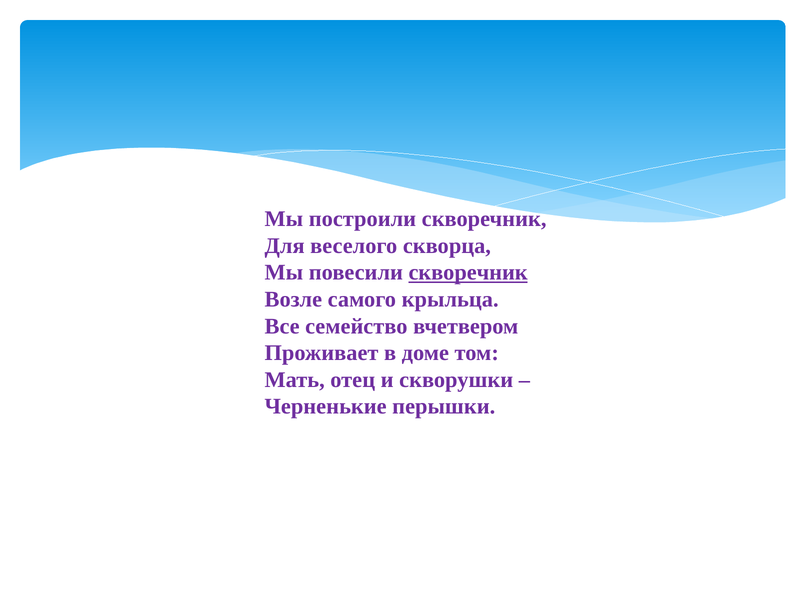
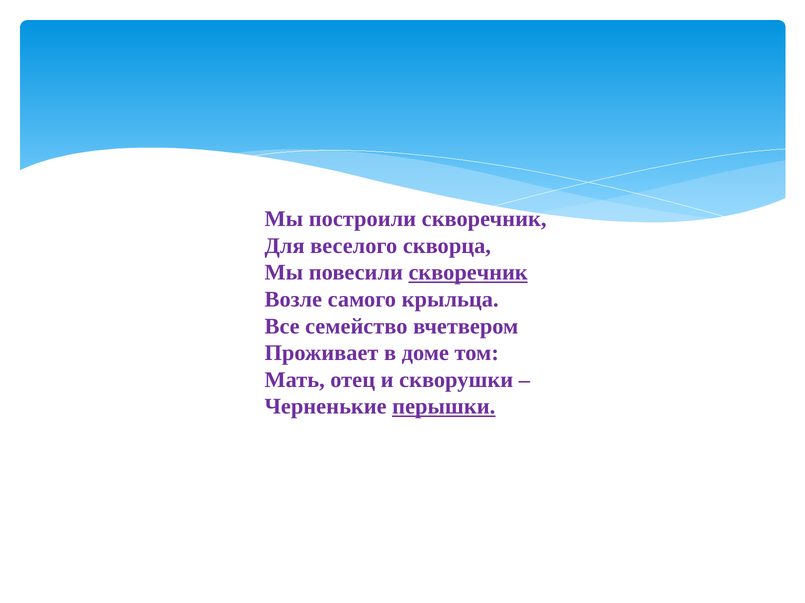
перышки underline: none -> present
